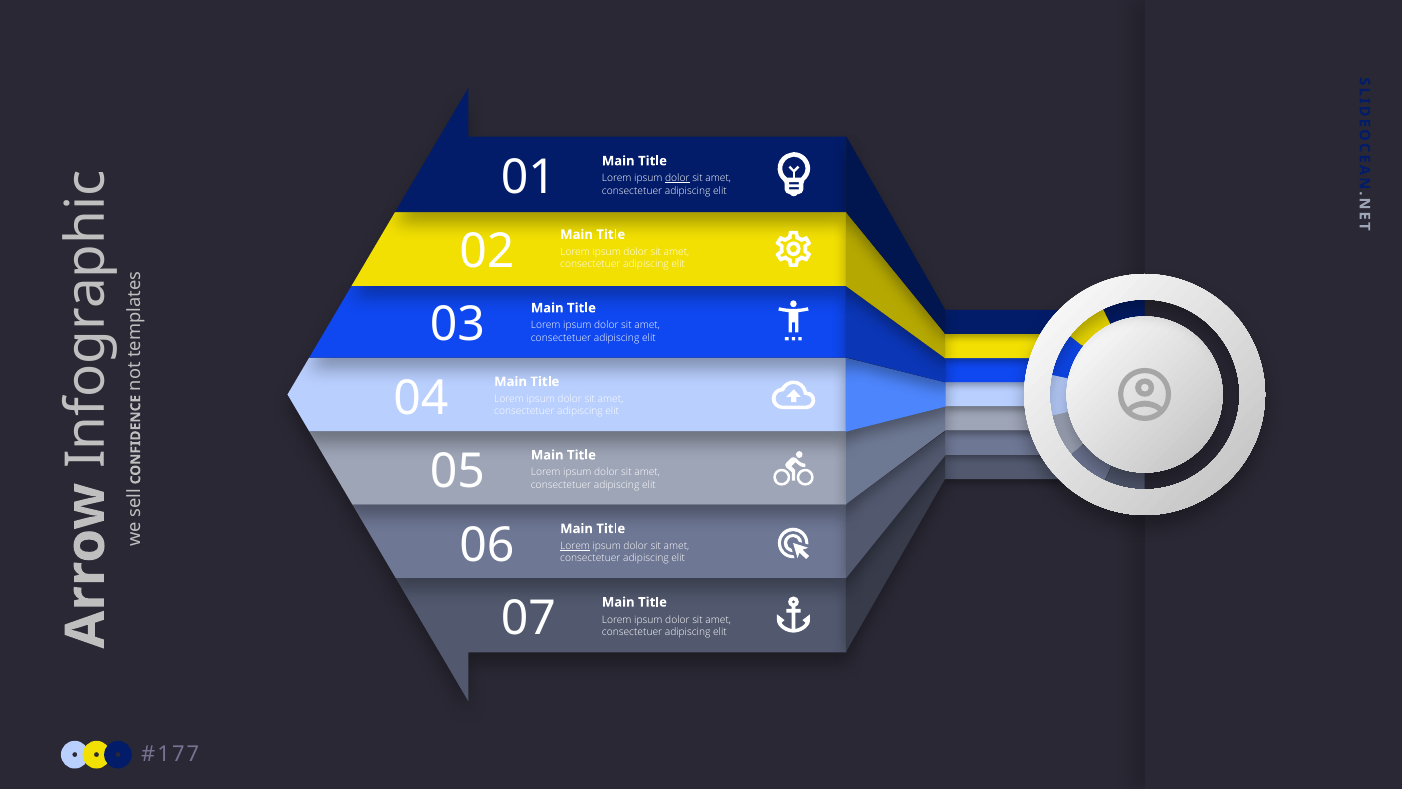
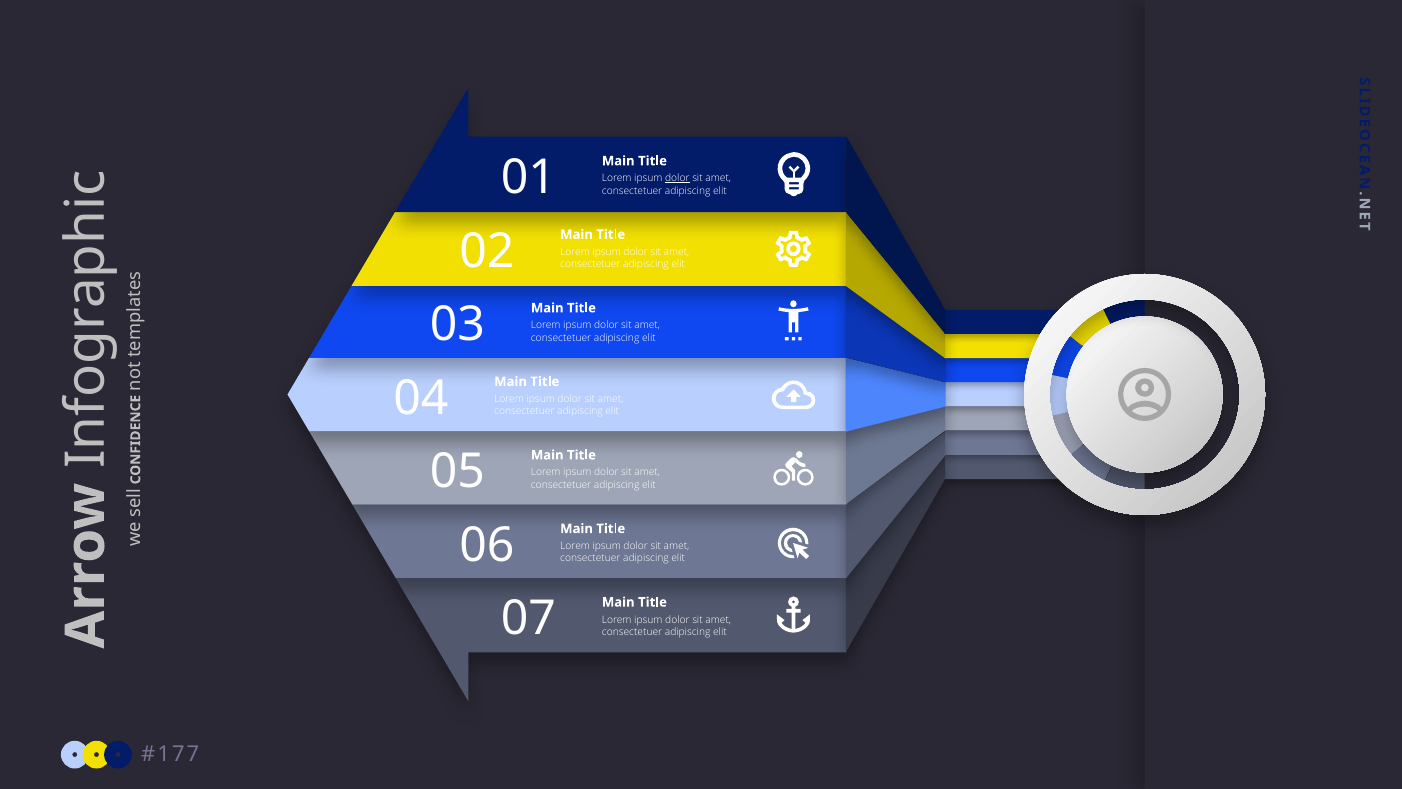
Lorem at (575, 546) underline: present -> none
